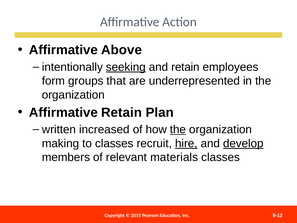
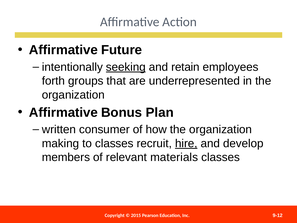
Above: Above -> Future
form: form -> forth
Affirmative Retain: Retain -> Bonus
increased: increased -> consumer
the at (178, 129) underline: present -> none
develop underline: present -> none
